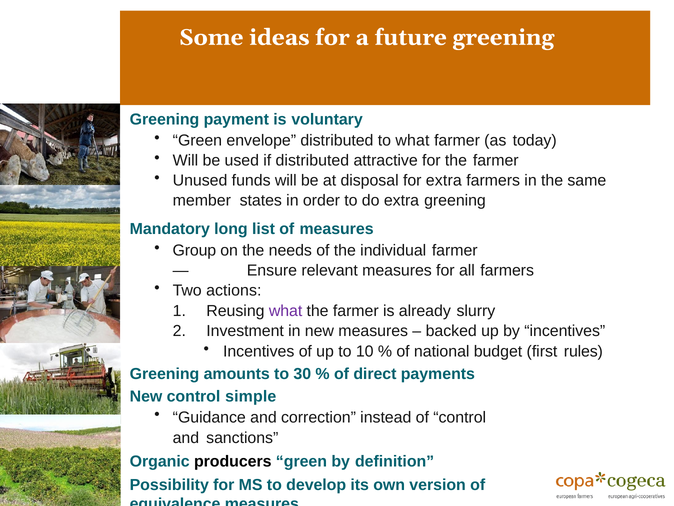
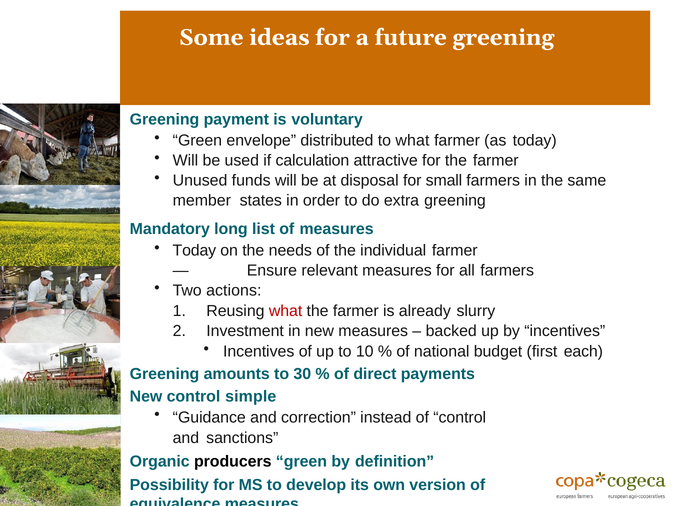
if distributed: distributed -> calculation
for extra: extra -> small
Group at (194, 250): Group -> Today
what at (286, 311) colour: purple -> red
rules: rules -> each
